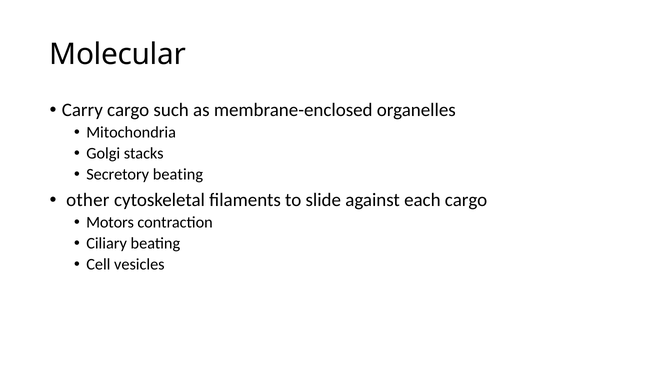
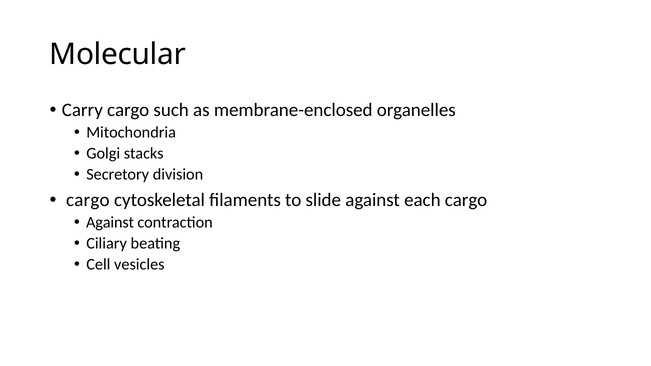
Secretory beating: beating -> division
other at (88, 200): other -> cargo
Motors at (110, 223): Motors -> Against
